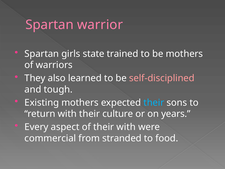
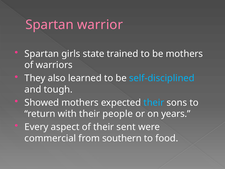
self-disciplined colour: pink -> light blue
Existing: Existing -> Showed
culture: culture -> people
their with: with -> sent
stranded: stranded -> southern
